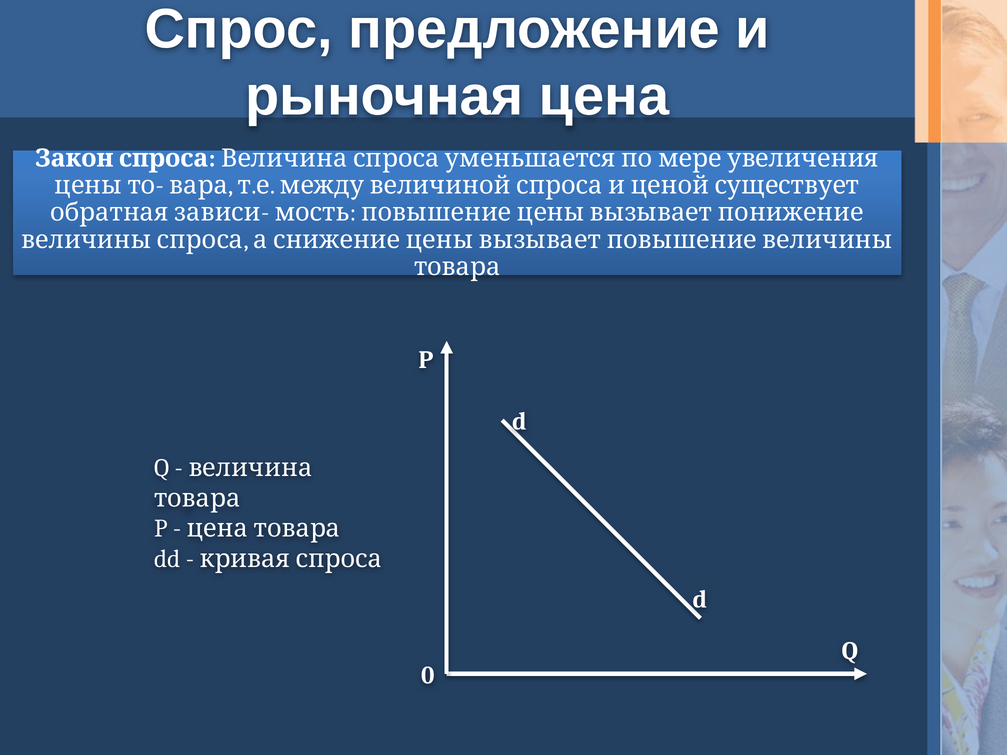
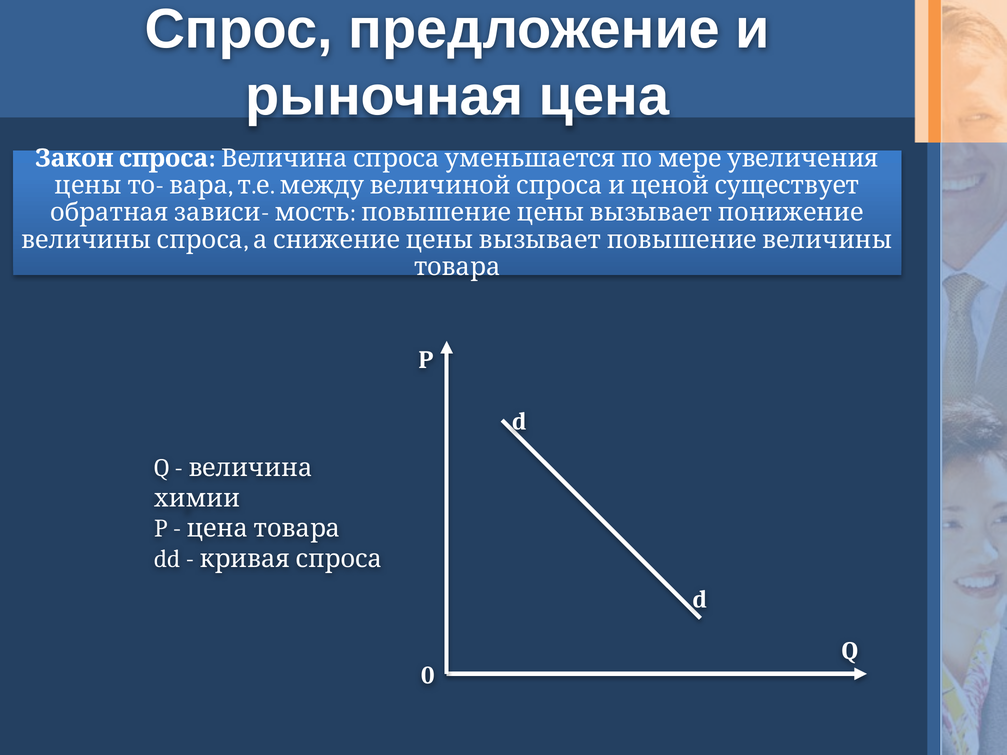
товара at (197, 498): товара -> химии
